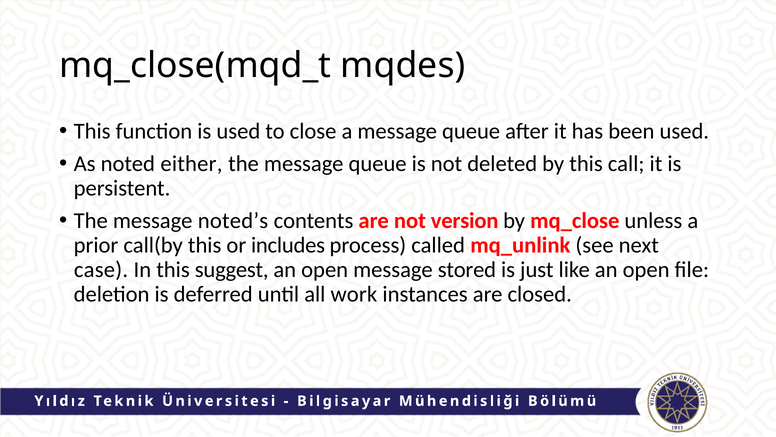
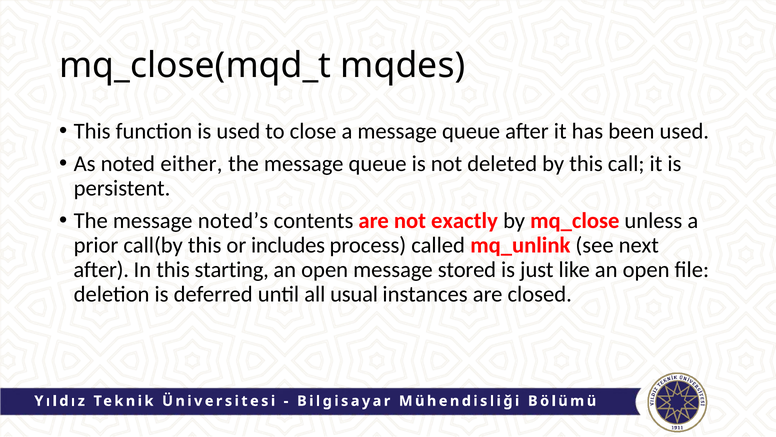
version: version -> exactly
case at (101, 269): case -> after
suggest: suggest -> starting
work: work -> usual
